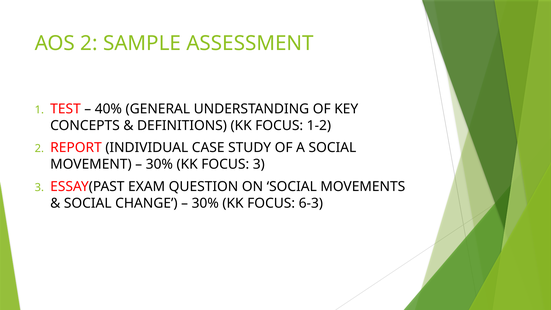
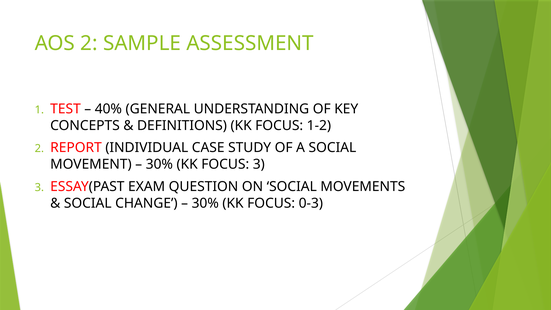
6-3: 6-3 -> 0-3
